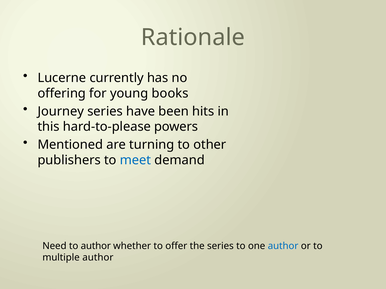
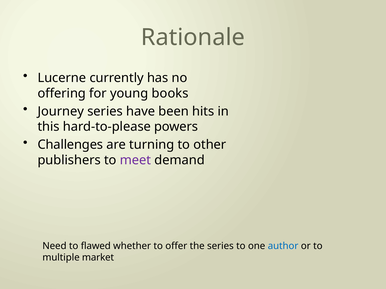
Mentioned: Mentioned -> Challenges
meet colour: blue -> purple
to author: author -> flawed
multiple author: author -> market
